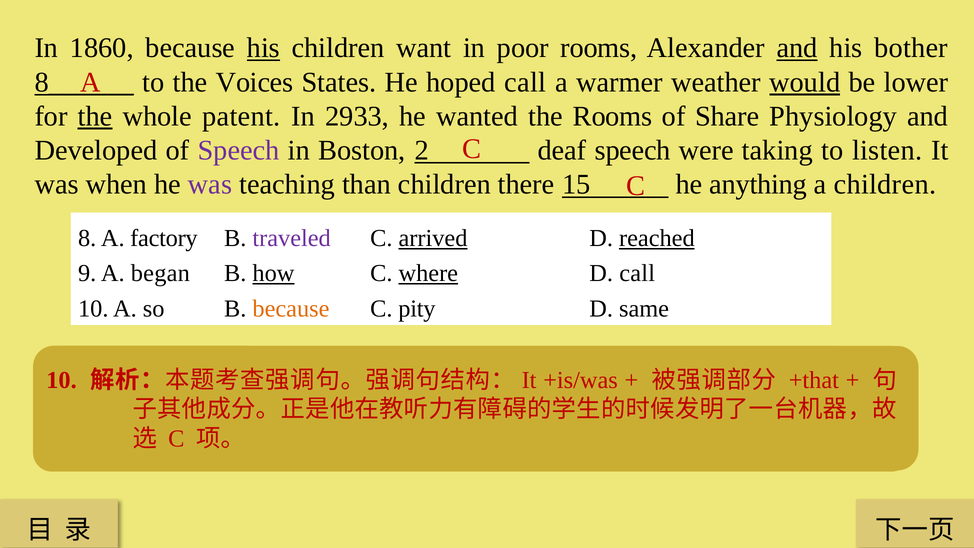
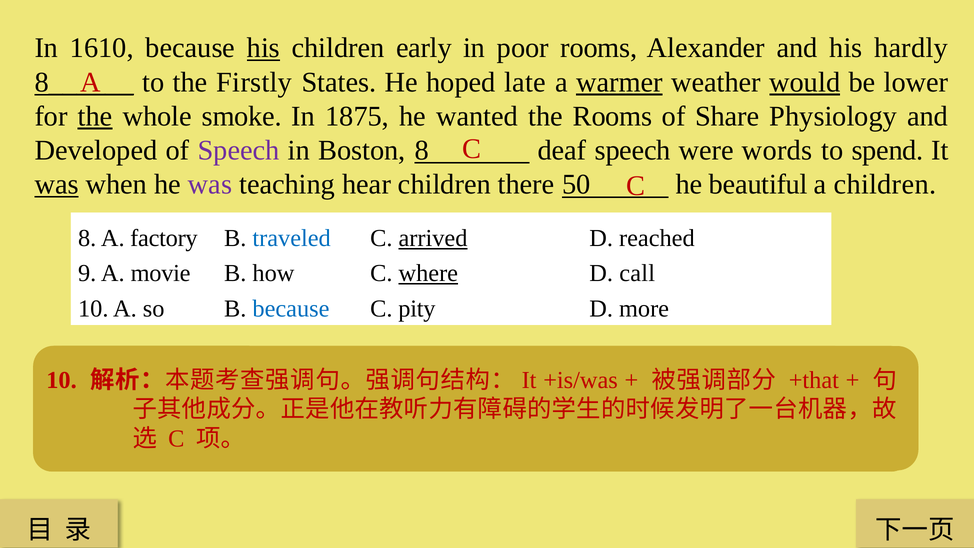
1860: 1860 -> 1610
want: want -> early
and at (797, 48) underline: present -> none
bother: bother -> hardly
Voices: Voices -> Firstly
hoped call: call -> late
warmer underline: none -> present
patent: patent -> smoke
2933: 2933 -> 1875
Boston 2: 2 -> 8
taking: taking -> words
listen: listen -> spend
was at (57, 184) underline: none -> present
than: than -> hear
15: 15 -> 50
anything: anything -> beautiful
traveled colour: purple -> blue
reached underline: present -> none
began: began -> movie
how underline: present -> none
because at (291, 308) colour: orange -> blue
same: same -> more
